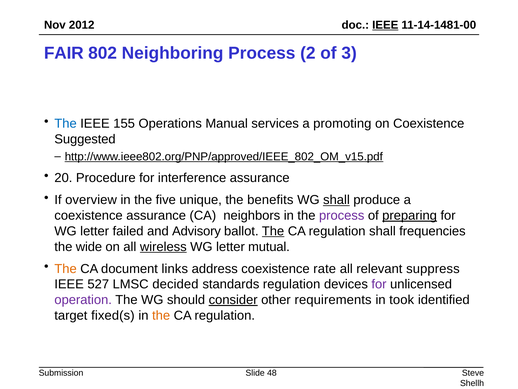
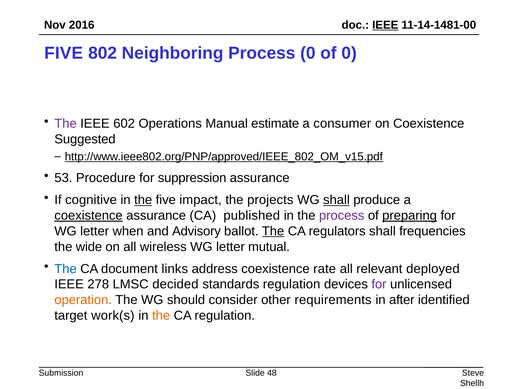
2012: 2012 -> 2016
FAIR at (64, 53): FAIR -> FIVE
Process 2: 2 -> 0
of 3: 3 -> 0
The at (66, 124) colour: blue -> purple
155: 155 -> 602
services: services -> estimate
promoting: promoting -> consumer
20: 20 -> 53
interference: interference -> suppression
overview: overview -> cognitive
the at (143, 200) underline: none -> present
unique: unique -> impact
benefits: benefits -> projects
coexistence at (89, 215) underline: none -> present
neighbors: neighbors -> published
failed: failed -> when
regulation at (337, 231): regulation -> regulators
wireless underline: present -> none
The at (66, 268) colour: orange -> blue
suppress: suppress -> deployed
527: 527 -> 278
operation colour: purple -> orange
consider underline: present -> none
took: took -> after
fixed(s: fixed(s -> work(s
